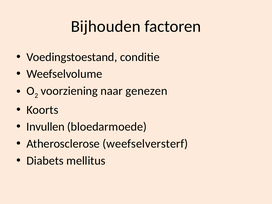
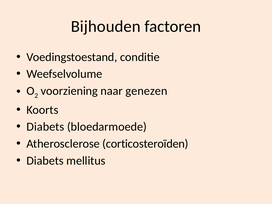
Invullen at (45, 127): Invullen -> Diabets
weefselversterf: weefselversterf -> corticosteroïden
